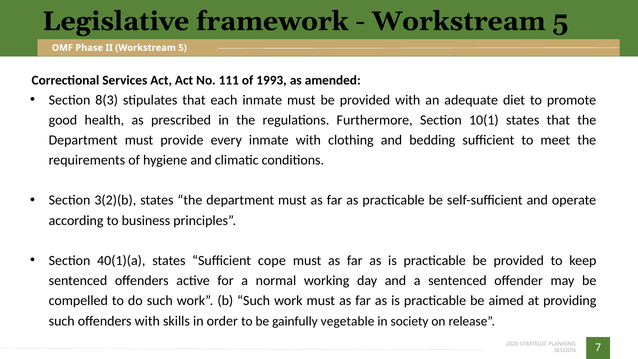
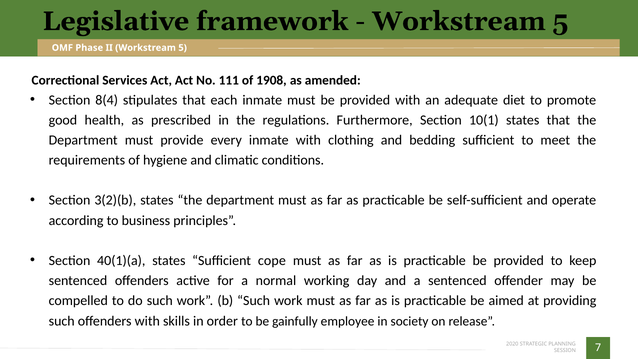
1993: 1993 -> 1908
8(3: 8(3 -> 8(4
vegetable: vegetable -> employee
